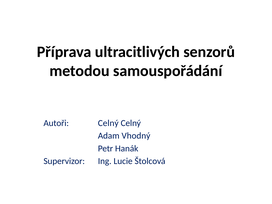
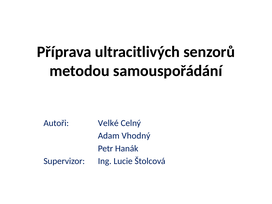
Autoři Celný: Celný -> Velké
